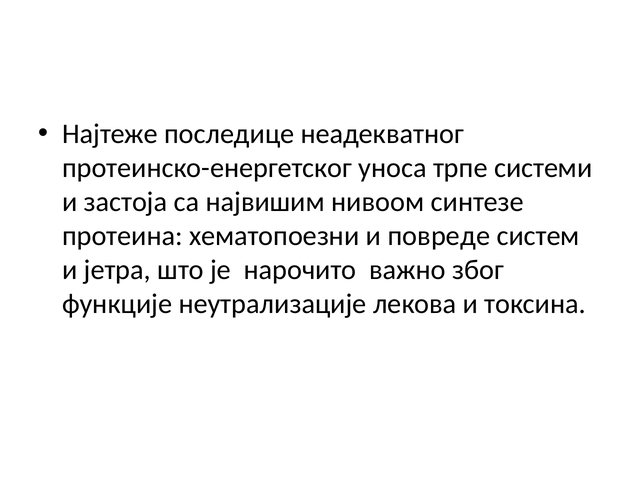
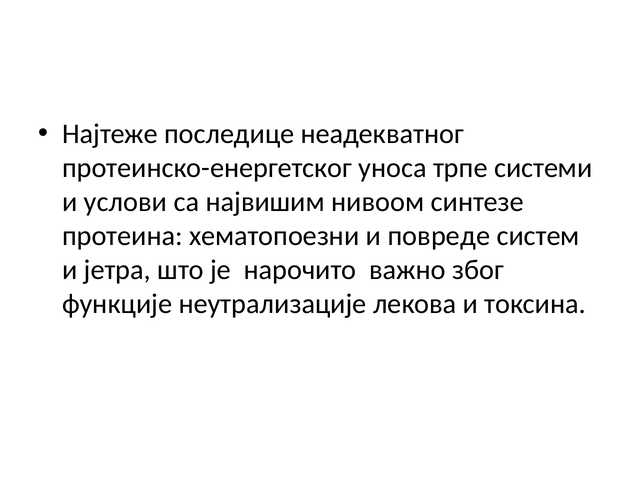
застоја: застоја -> услови
